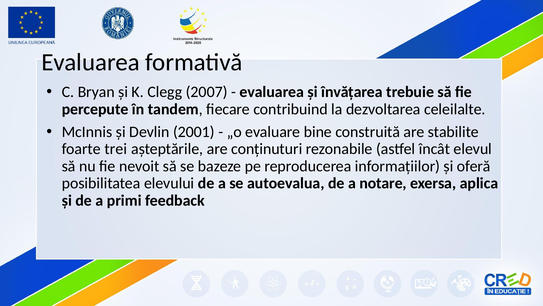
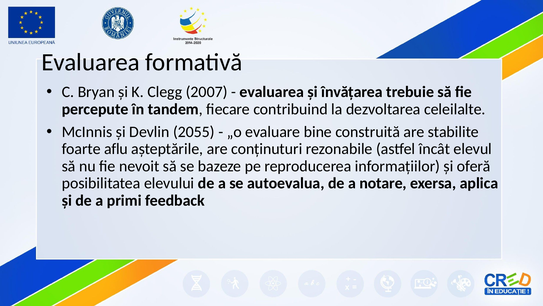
2001: 2001 -> 2055
trei: trei -> aflu
